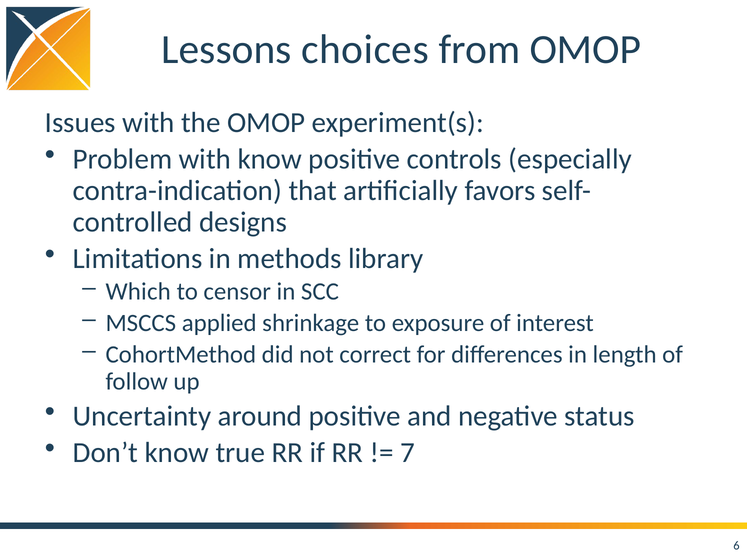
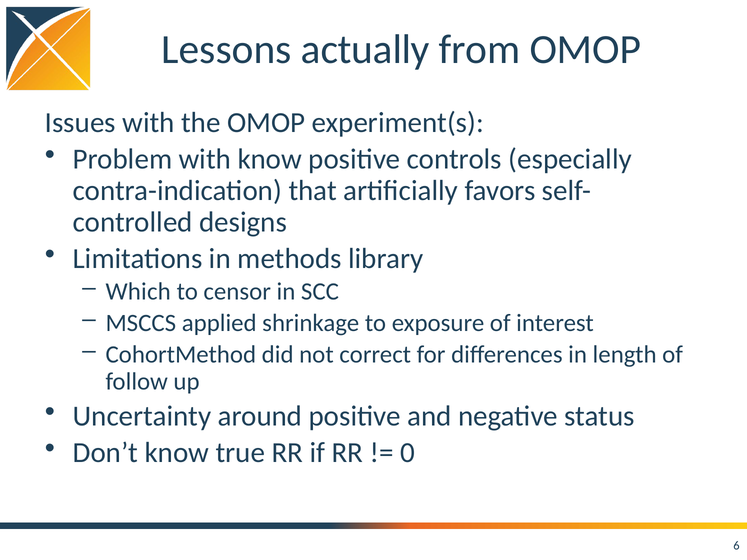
choices: choices -> actually
7: 7 -> 0
